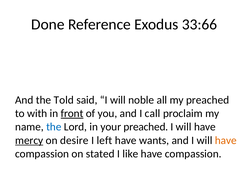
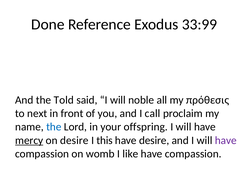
33:66: 33:66 -> 33:99
my preached: preached -> πρόθεσις
with: with -> next
front underline: present -> none
your preached: preached -> offspring
left: left -> this
have wants: wants -> desire
have at (226, 140) colour: orange -> purple
stated: stated -> womb
